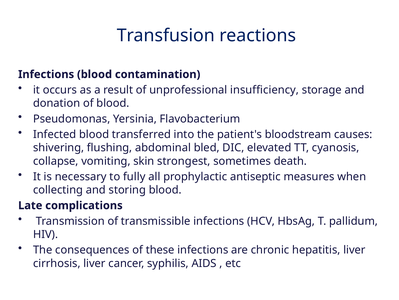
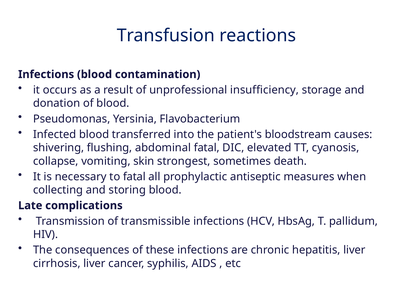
abdominal bled: bled -> fatal
to fully: fully -> fatal
